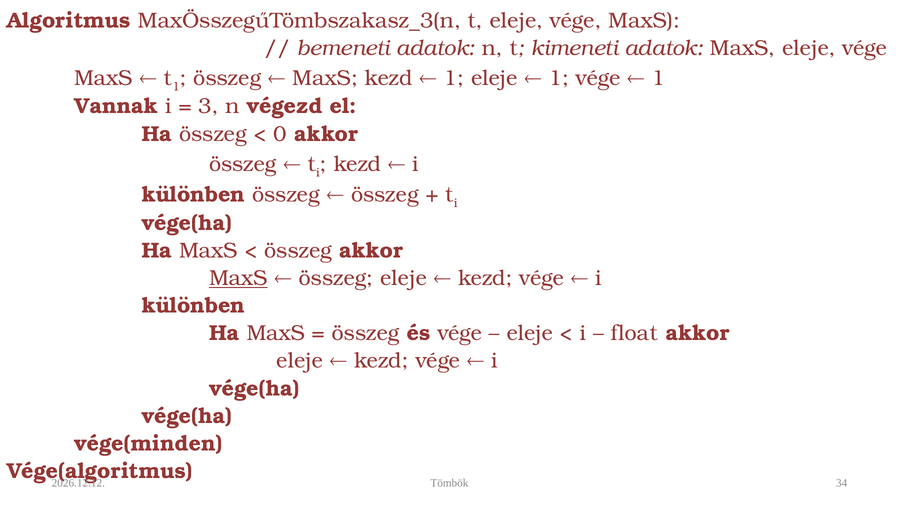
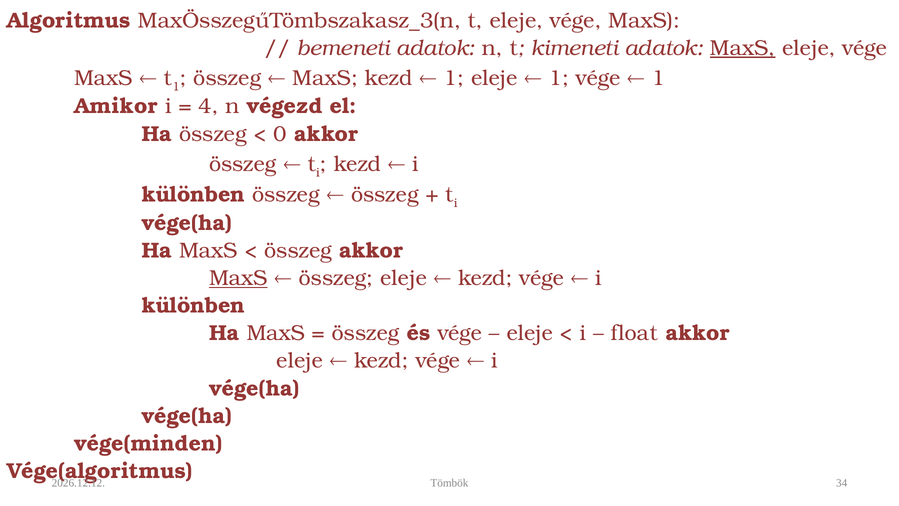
MaxS at (743, 48) underline: none -> present
Vannak: Vannak -> Amikor
3: 3 -> 4
